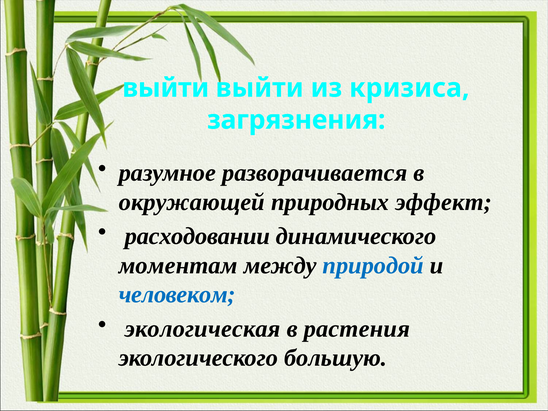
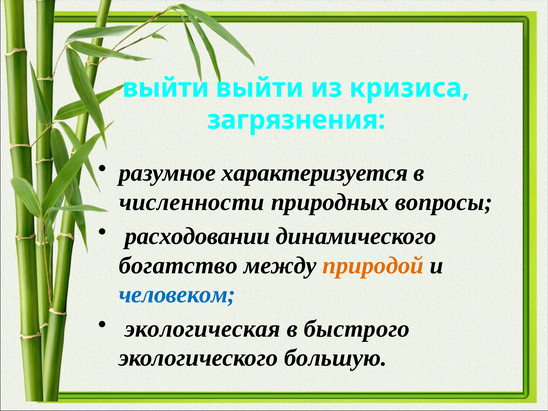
разворачивается: разворачивается -> характеризуется
окружающей: окружающей -> численности
эффект: эффект -> вопросы
моментам: моментам -> богатство
природой colour: blue -> orange
растения: растения -> быстрого
